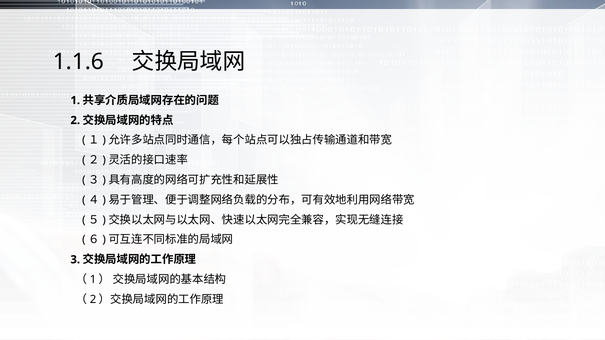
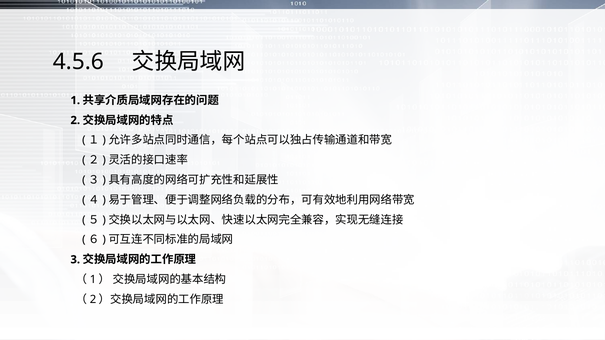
1.1.6: 1.1.6 -> 4.5.6
